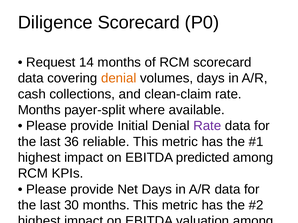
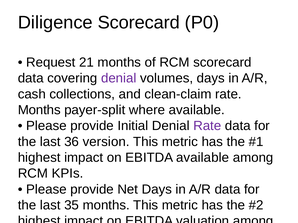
14: 14 -> 21
denial at (119, 78) colour: orange -> purple
reliable: reliable -> version
EBITDA predicted: predicted -> available
30: 30 -> 35
